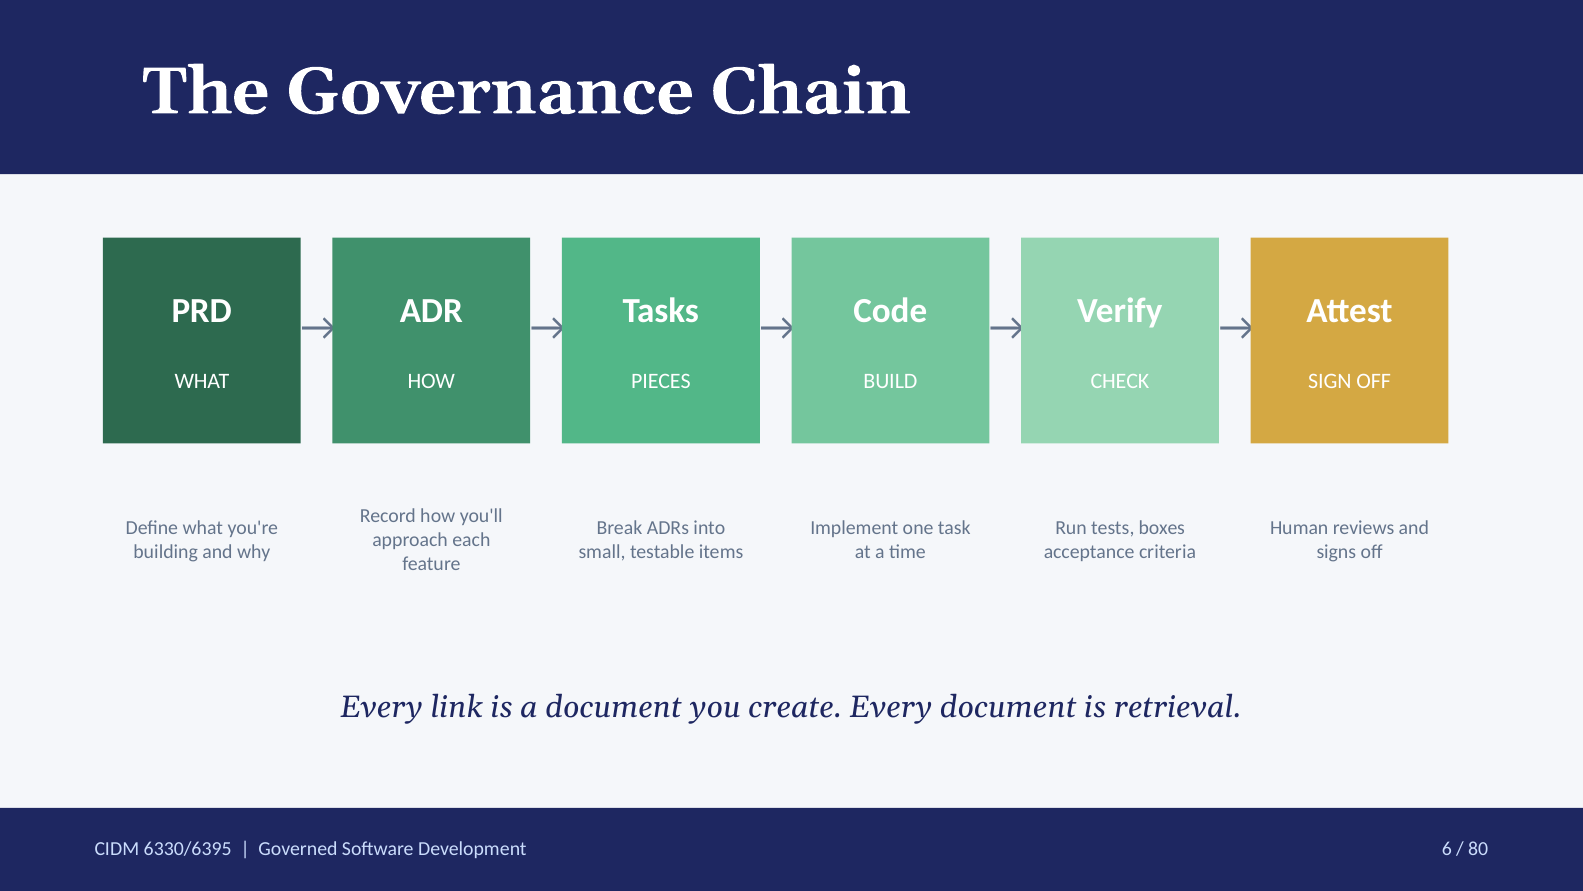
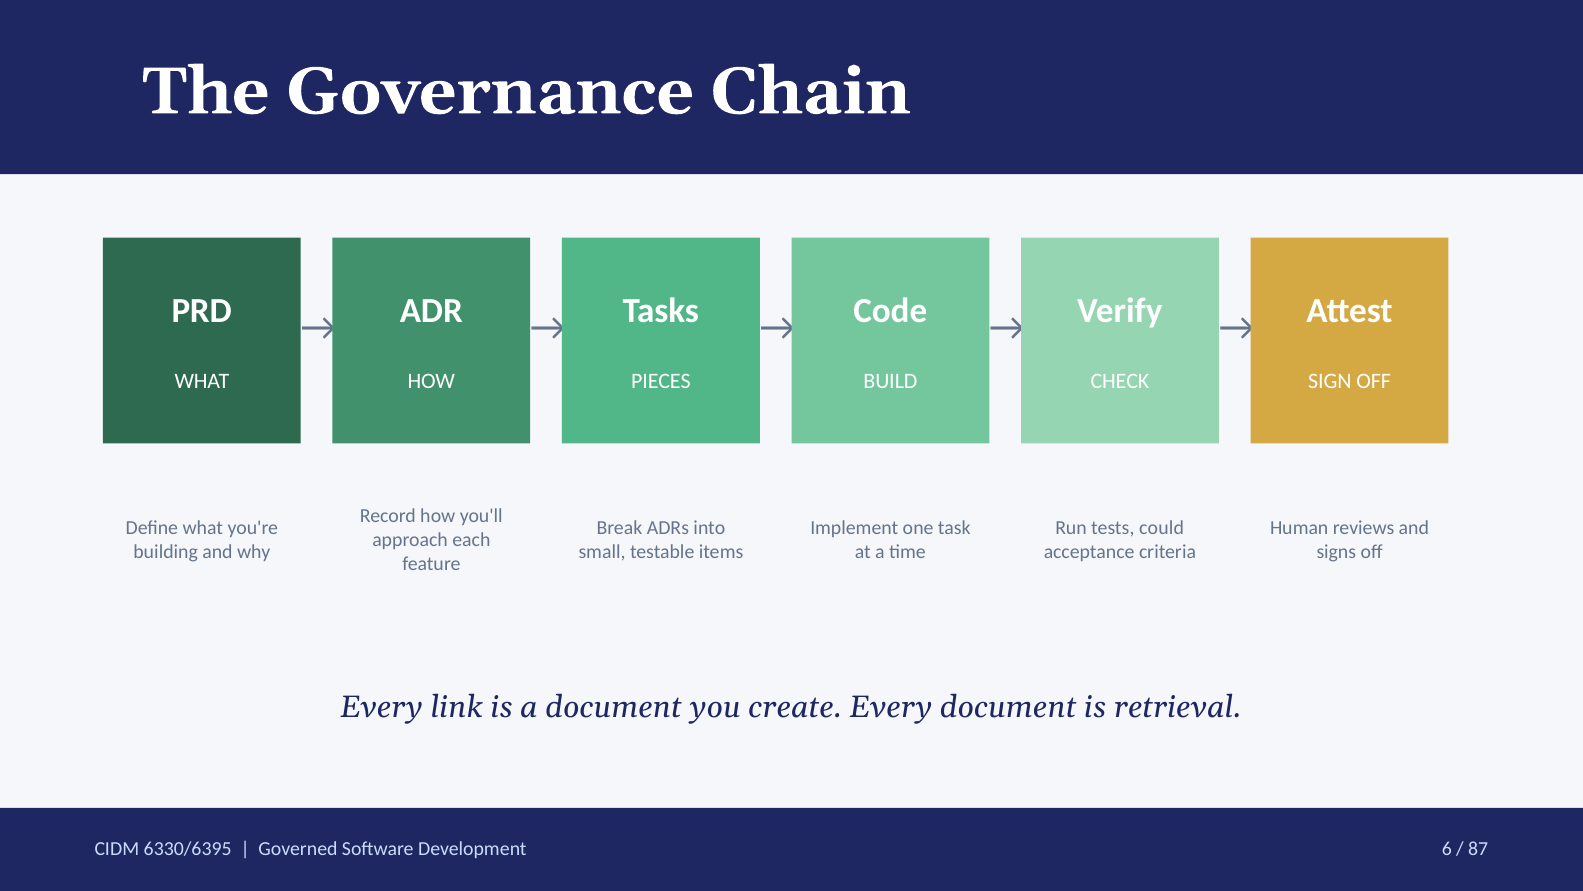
boxes: boxes -> could
80: 80 -> 87
